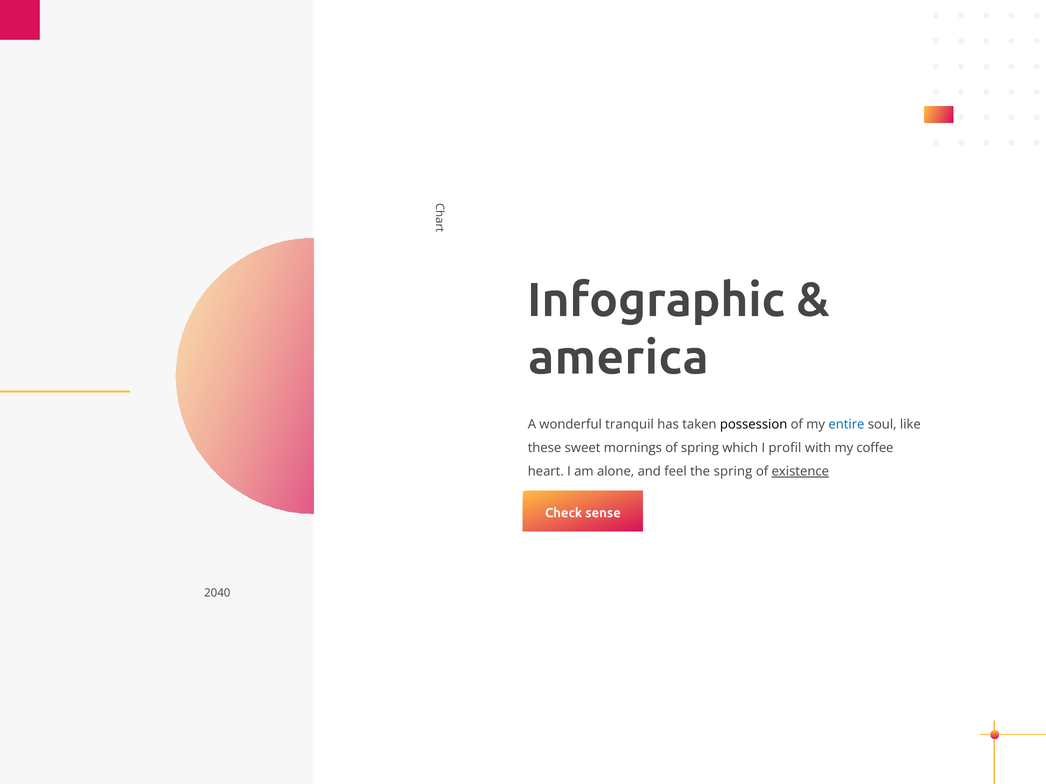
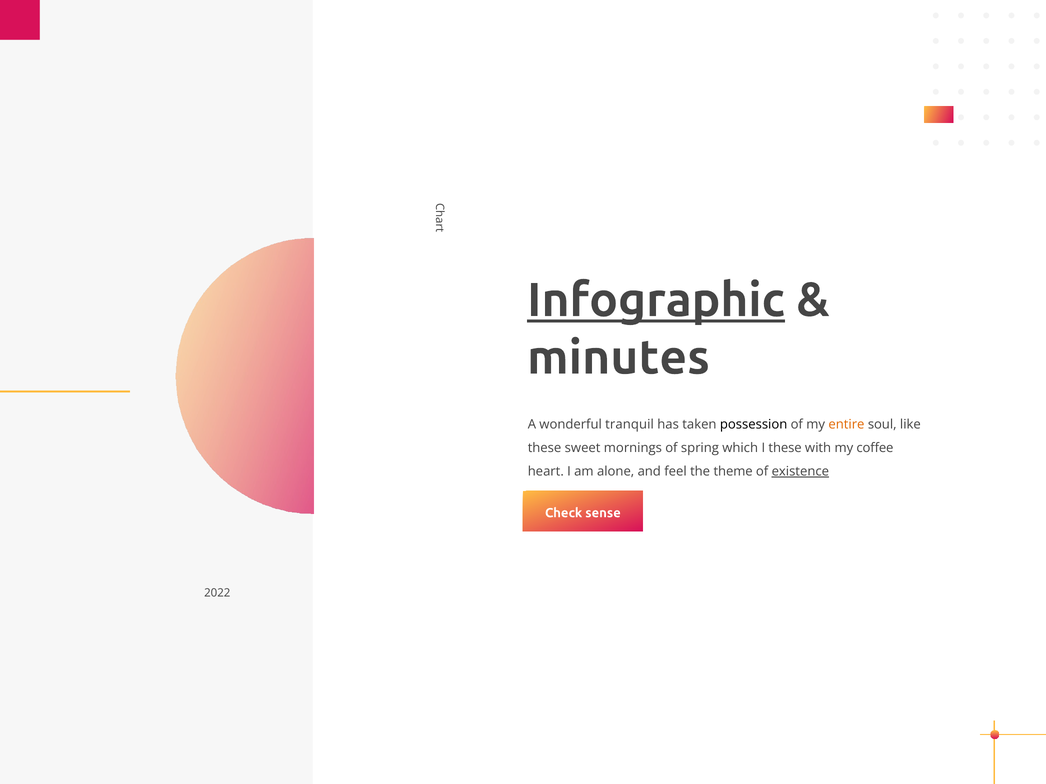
Infographic underline: none -> present
america: america -> minutes
entire colour: blue -> orange
I profil: profil -> these
the spring: spring -> theme
2040: 2040 -> 2022
